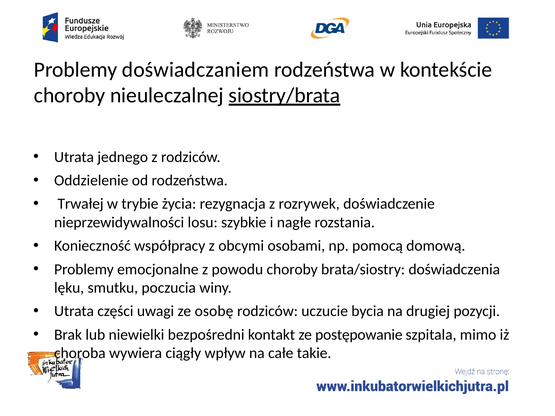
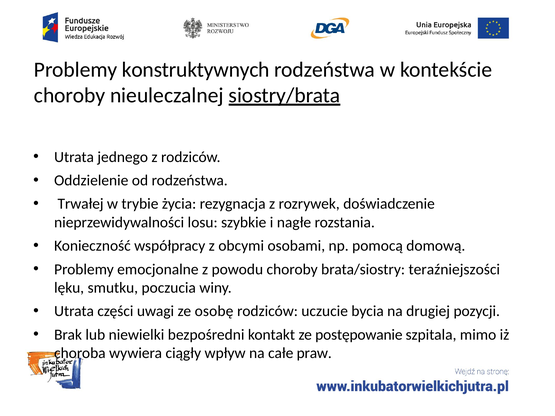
doświadczaniem: doświadczaniem -> konstruktywnych
doświadczenia: doświadczenia -> teraźniejszości
takie: takie -> praw
